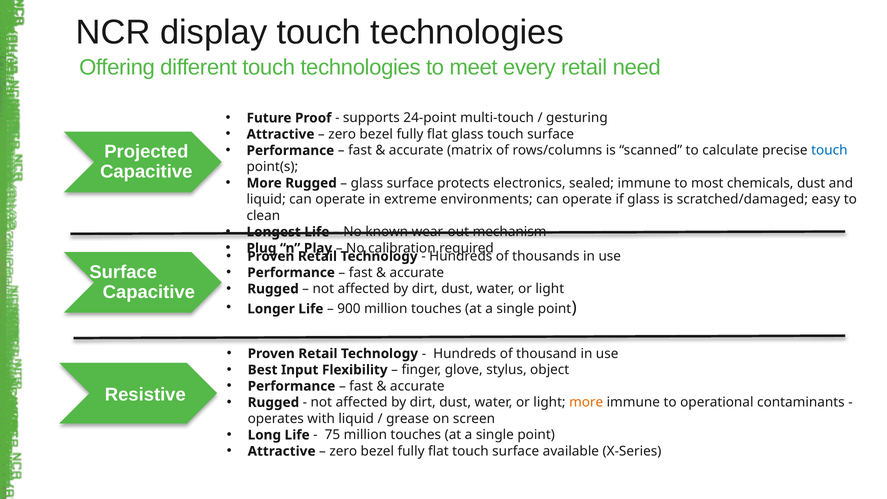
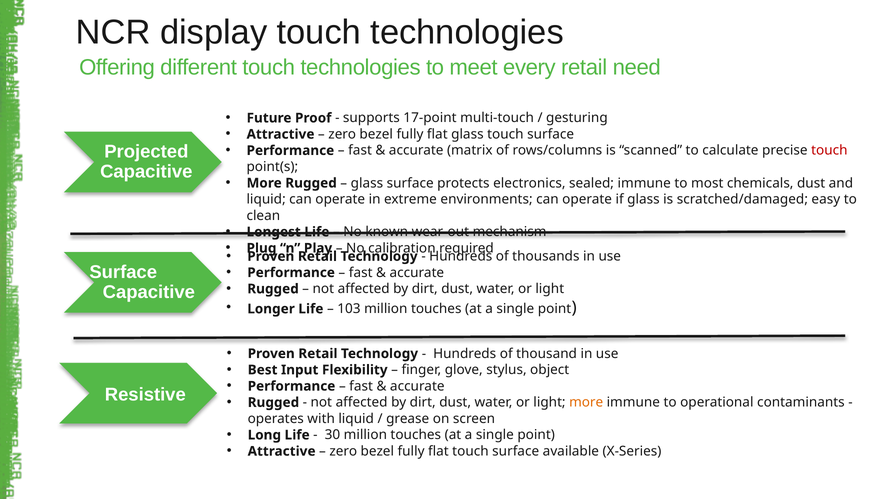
24-point: 24-point -> 17-point
touch at (829, 151) colour: blue -> red
900: 900 -> 103
75: 75 -> 30
